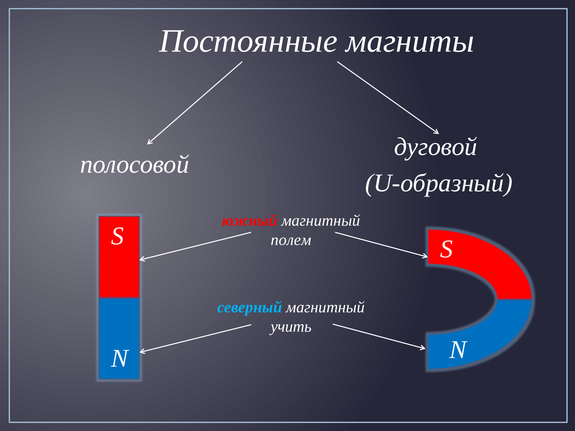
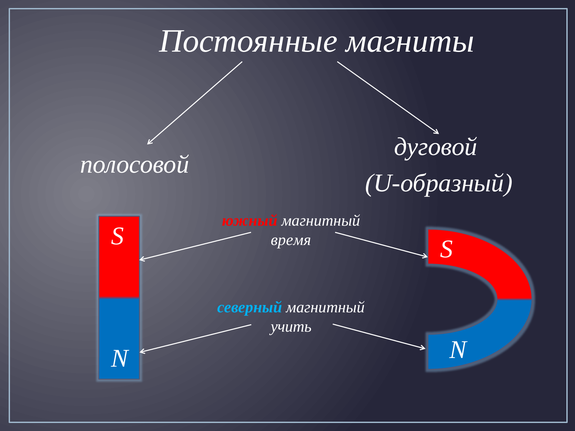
полем: полем -> время
